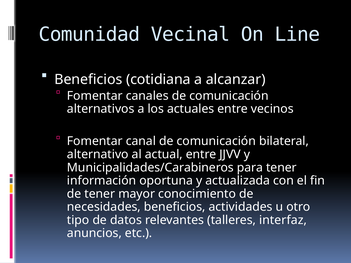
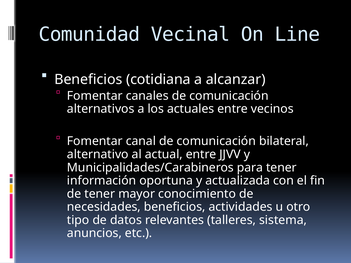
interfaz: interfaz -> sistema
